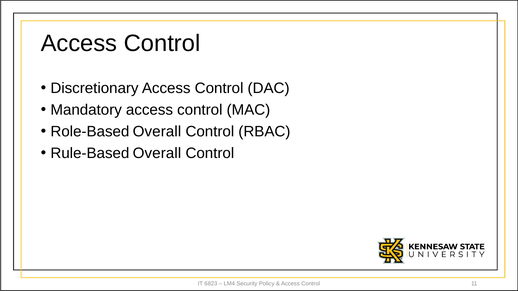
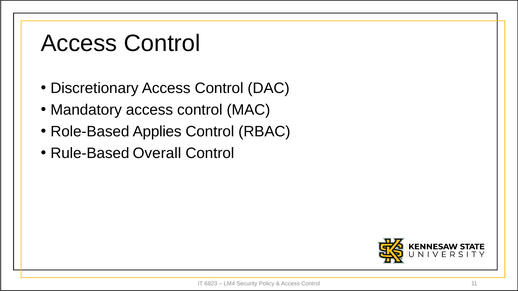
Role-Based Overall: Overall -> Applies
